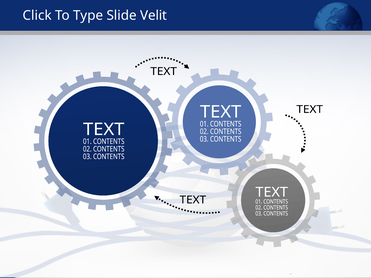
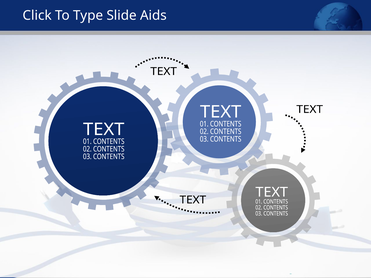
Velit: Velit -> Aids
